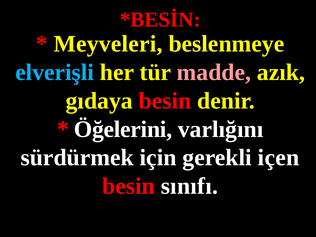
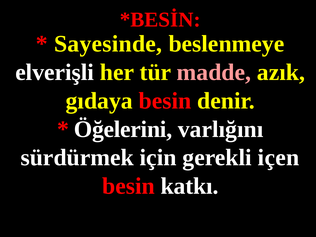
Meyveleri: Meyveleri -> Sayesinde
elverişli colour: light blue -> white
sınıfı: sınıfı -> katkı
